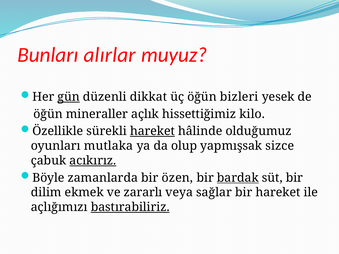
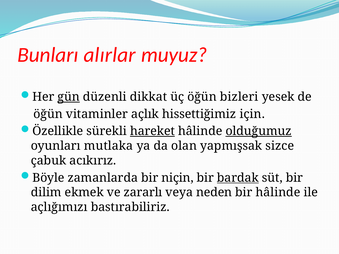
mineraller: mineraller -> vitaminler
kilo: kilo -> için
olduğumuz underline: none -> present
olup: olup -> olan
acıkırız underline: present -> none
özen: özen -> niçin
sağlar: sağlar -> neden
bir hareket: hareket -> hâlinde
bastırabiliriz underline: present -> none
